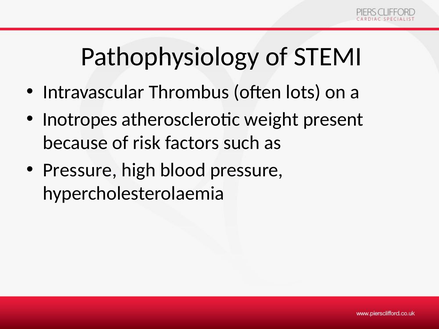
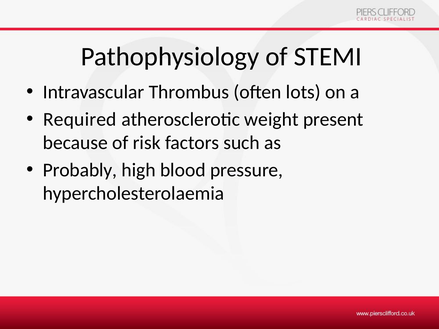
Inotropes: Inotropes -> Required
Pressure at (80, 170): Pressure -> Probably
